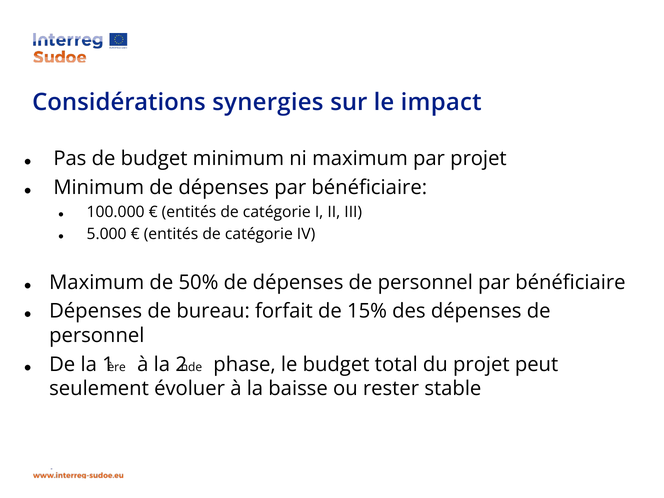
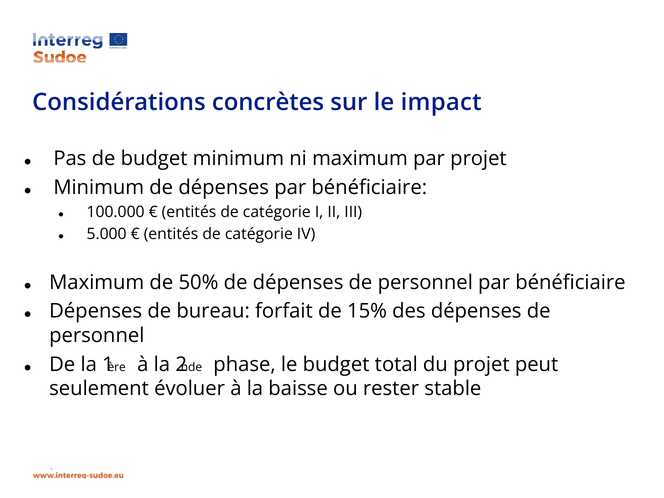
synergies: synergies -> concrètes
